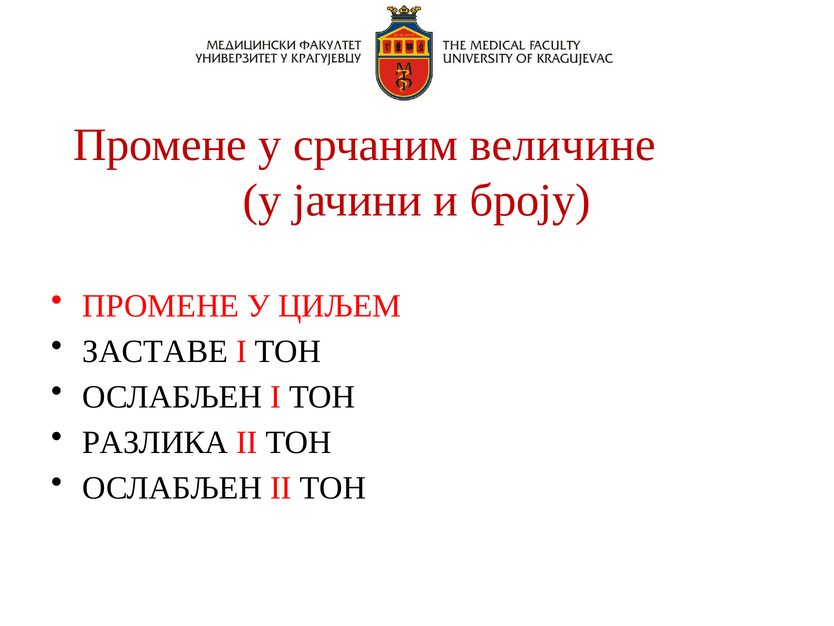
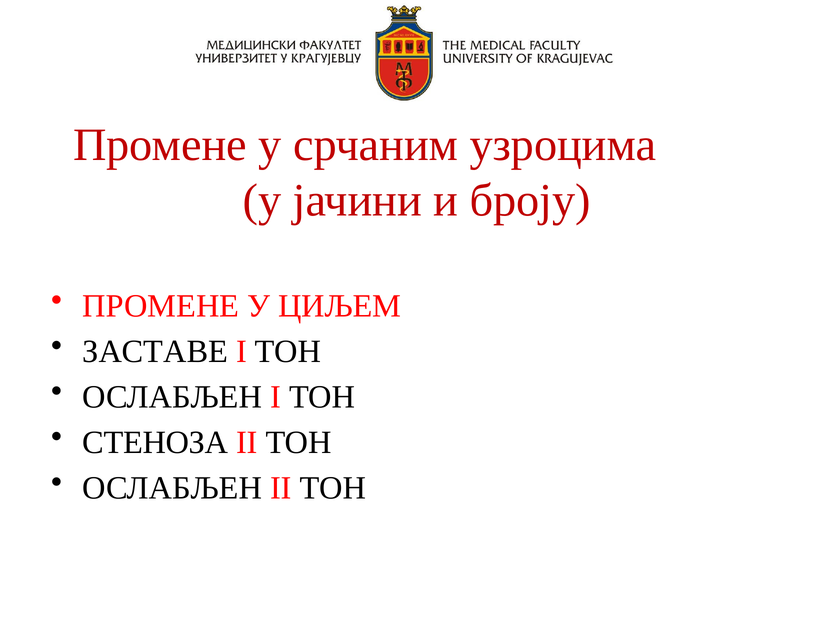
величине: величине -> узроцима
РАЗЛИКА: РАЗЛИКА -> СТЕНОЗА
